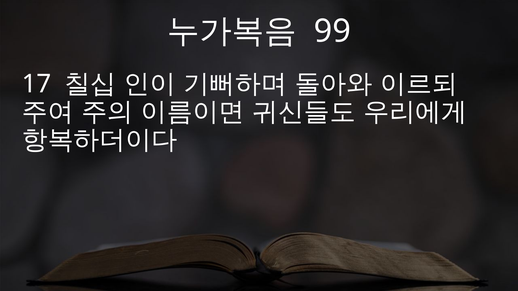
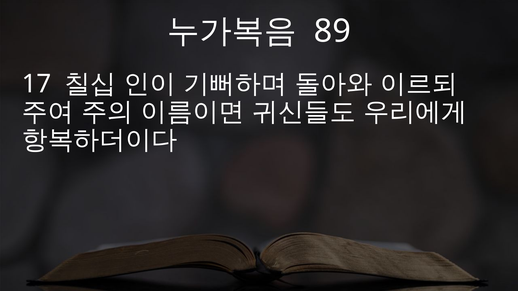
99: 99 -> 89
